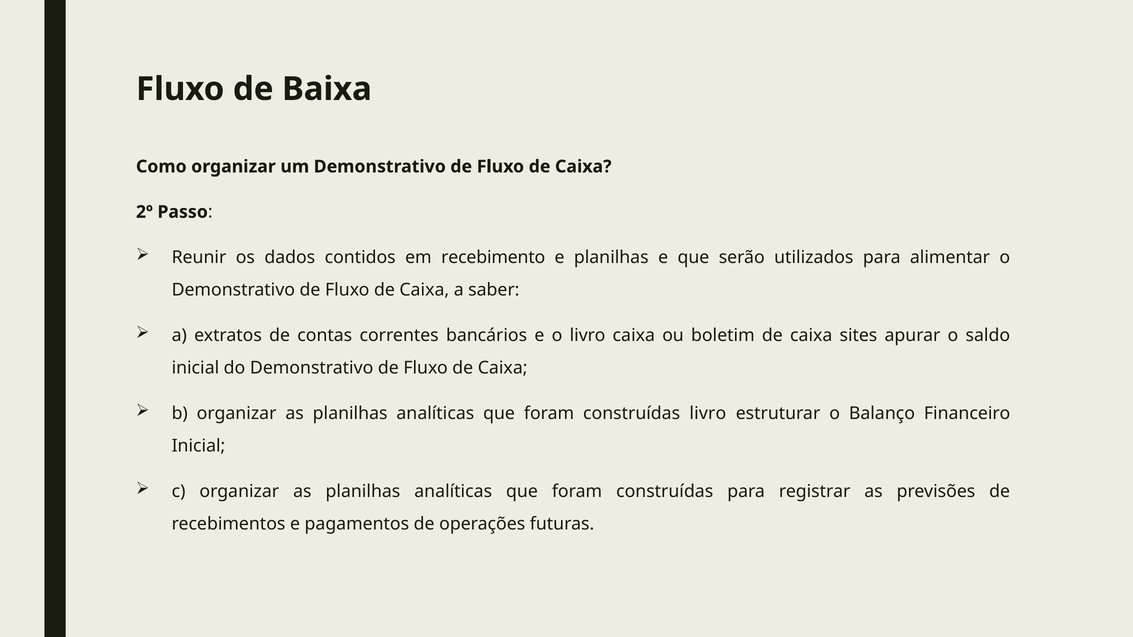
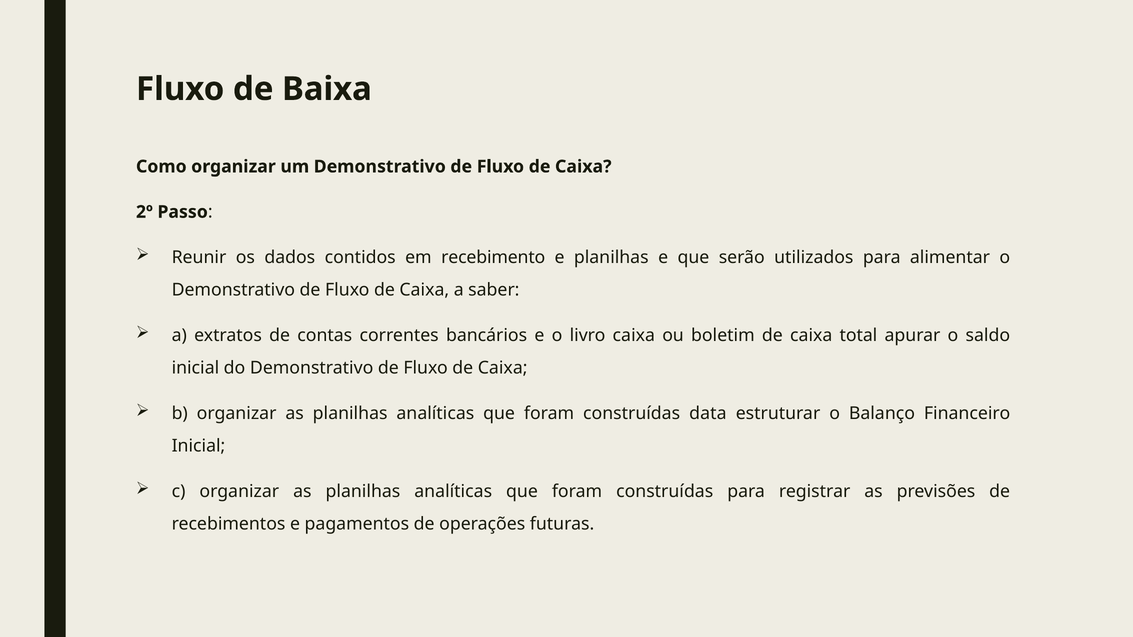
sites: sites -> total
construídas livro: livro -> data
